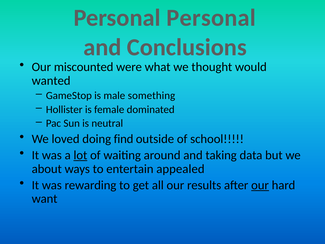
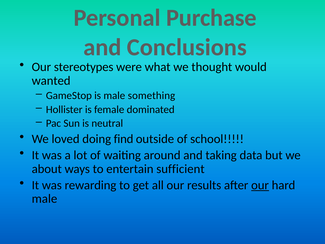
Personal Personal: Personal -> Purchase
miscounted: miscounted -> stereotypes
lot underline: present -> none
appealed: appealed -> sufficient
want at (45, 199): want -> male
